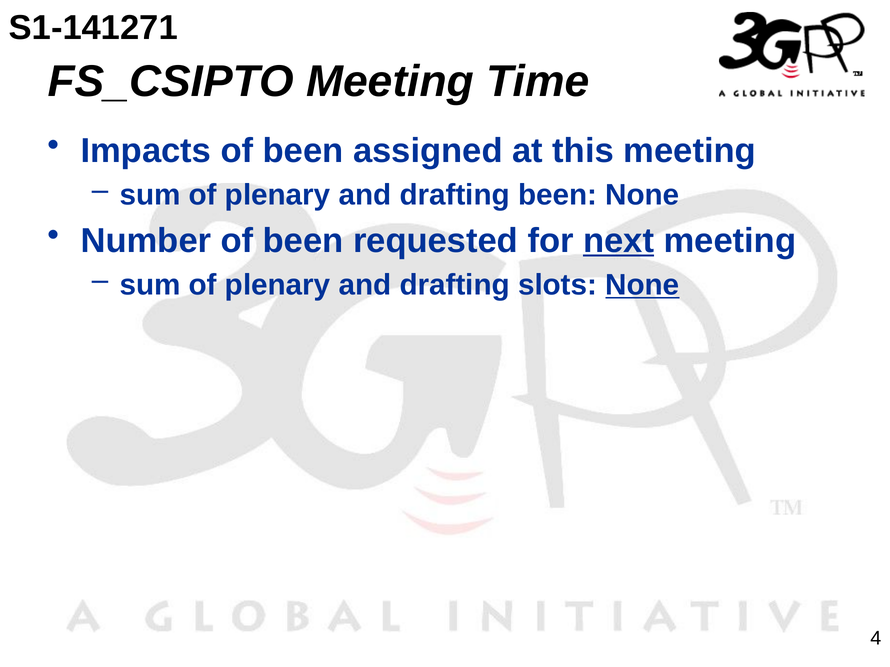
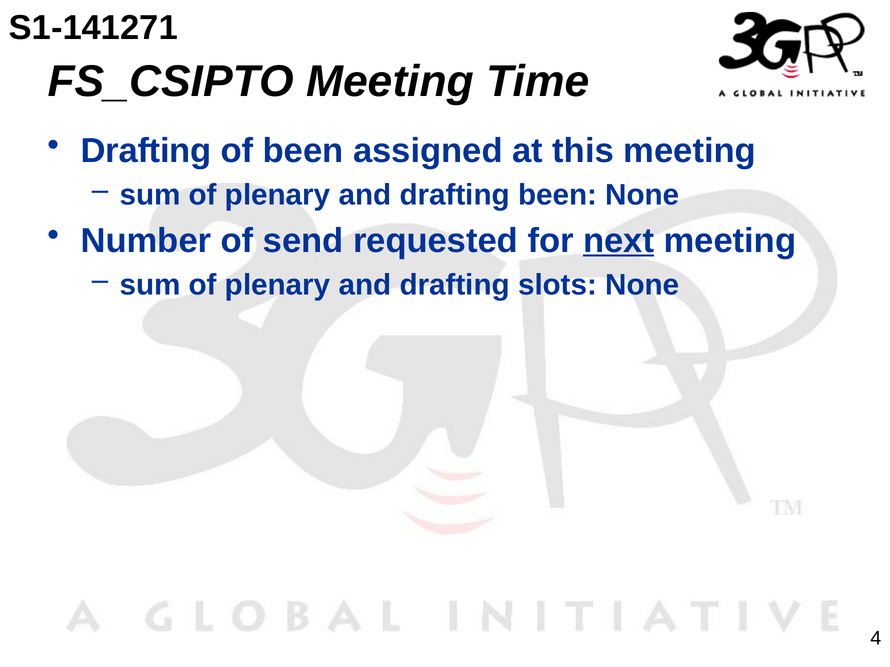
Impacts at (146, 151): Impacts -> Drafting
Number of been: been -> send
None at (642, 285) underline: present -> none
